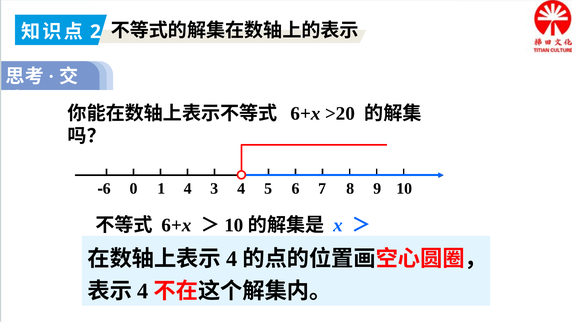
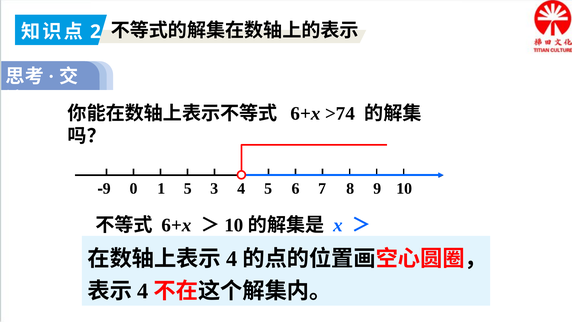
>20: >20 -> >74
6 at (107, 189): 6 -> 9
1 4: 4 -> 5
